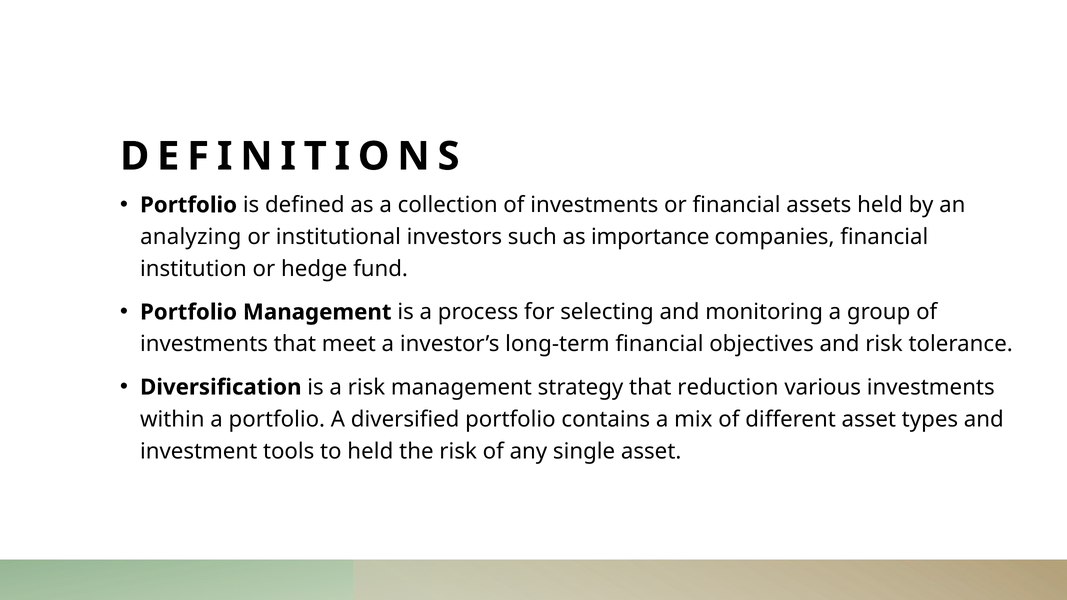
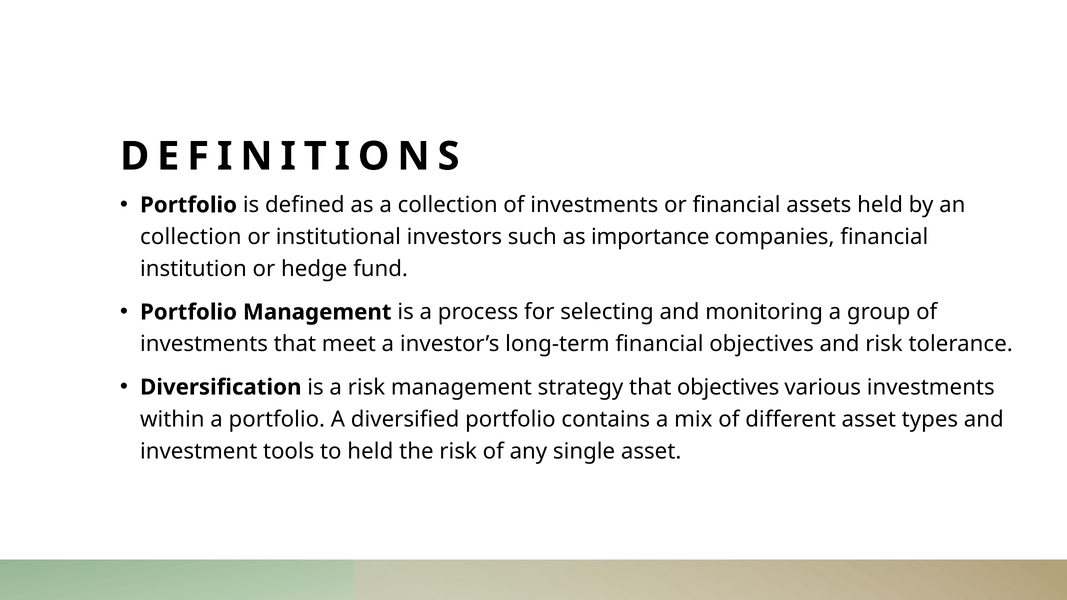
analyzing at (191, 237): analyzing -> collection
that reduction: reduction -> objectives
